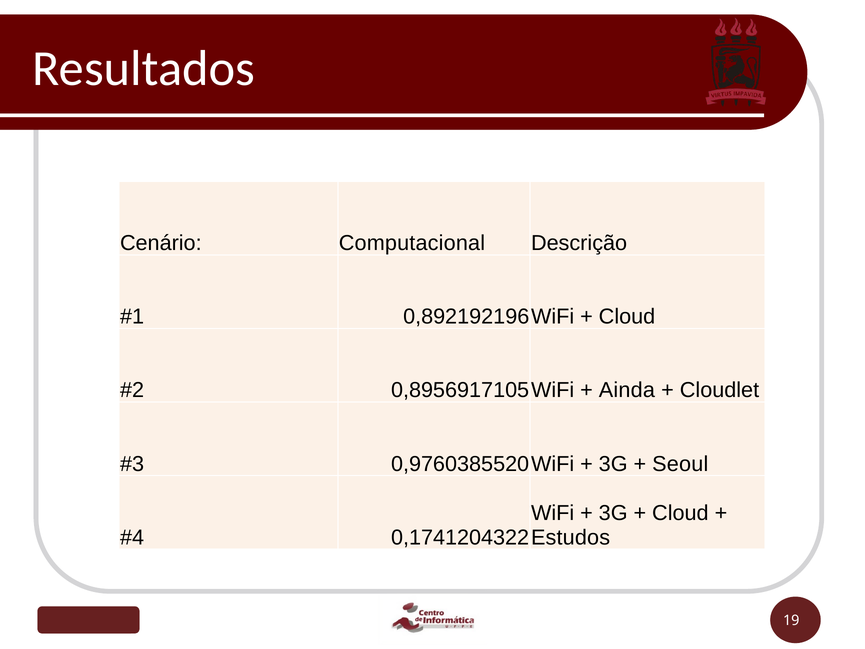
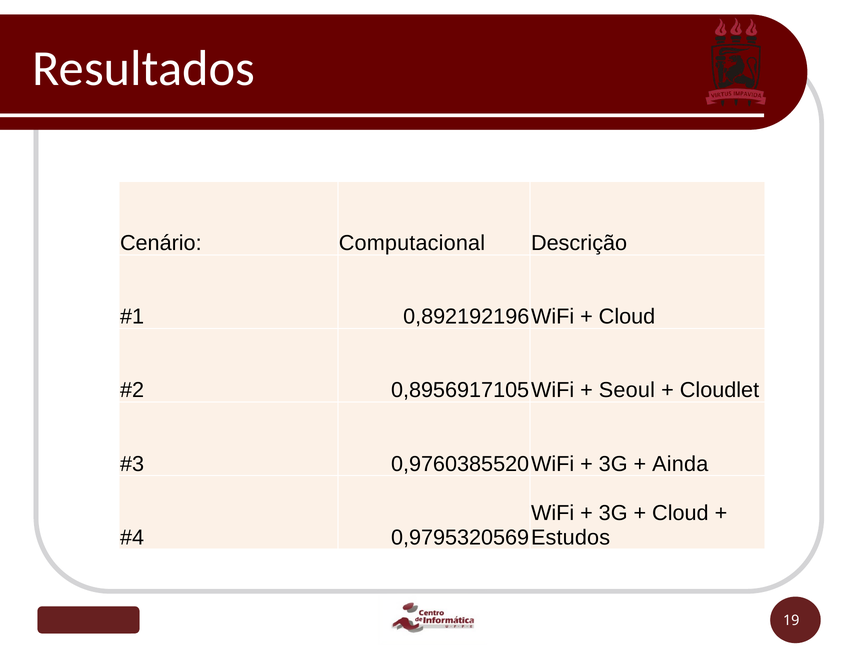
Ainda: Ainda -> Seoul
Seoul: Seoul -> Ainda
0,1741204322: 0,1741204322 -> 0,9795320569
